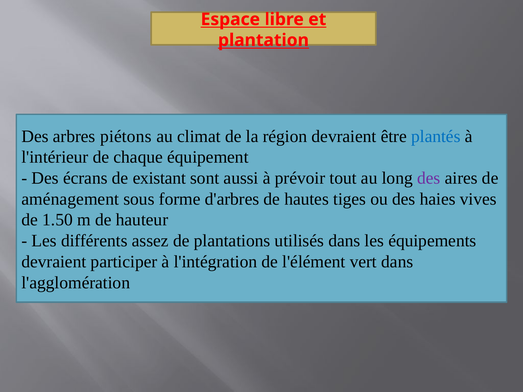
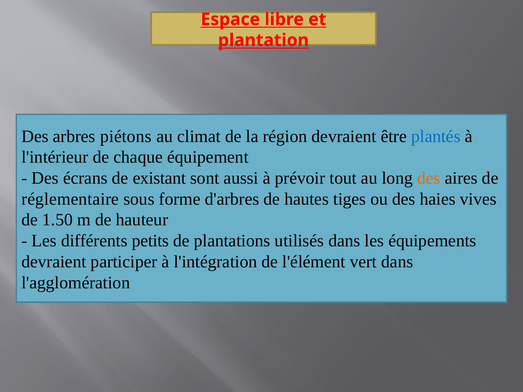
des at (429, 178) colour: purple -> orange
aménagement: aménagement -> réglementaire
assez: assez -> petits
